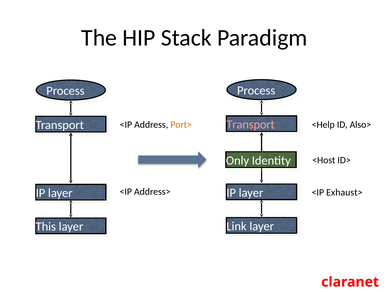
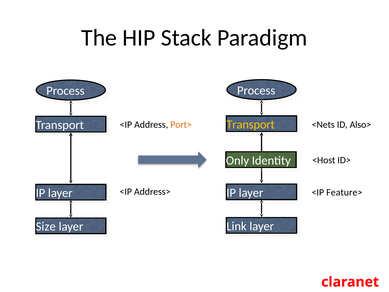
Transport at (251, 124) colour: pink -> yellow
<Help: <Help -> <Nets
Exhaust>: Exhaust> -> Feature>
This: This -> Size
